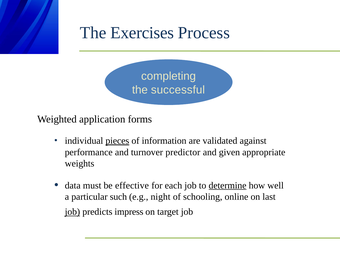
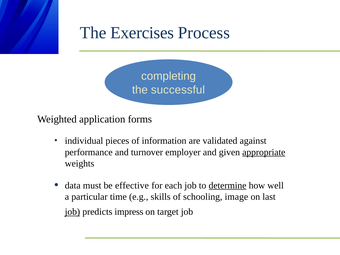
pieces underline: present -> none
predictor: predictor -> employer
appropriate underline: none -> present
such: such -> time
night: night -> skills
online: online -> image
